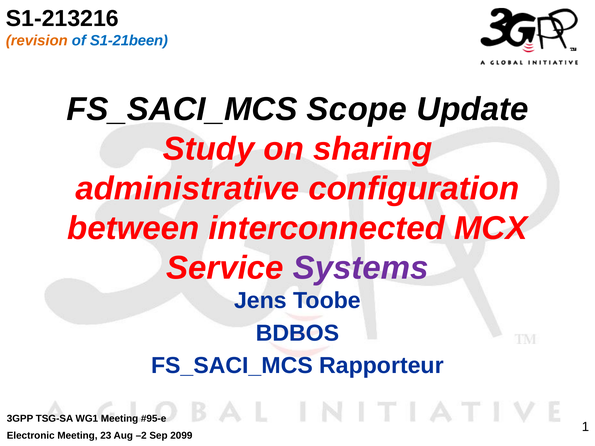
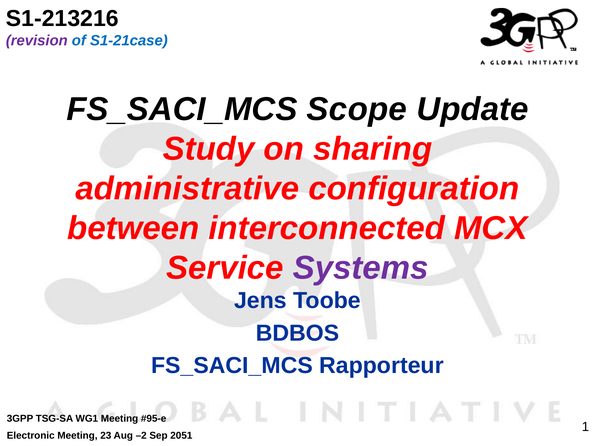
revision colour: orange -> purple
S1-21been: S1-21been -> S1-21case
2099: 2099 -> 2051
